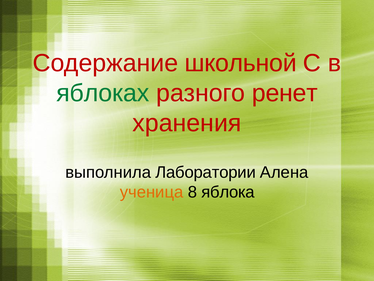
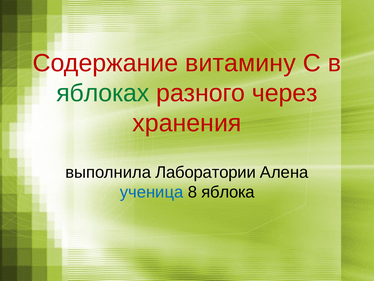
школьной: школьной -> витамину
ренет: ренет -> через
ученица colour: orange -> blue
